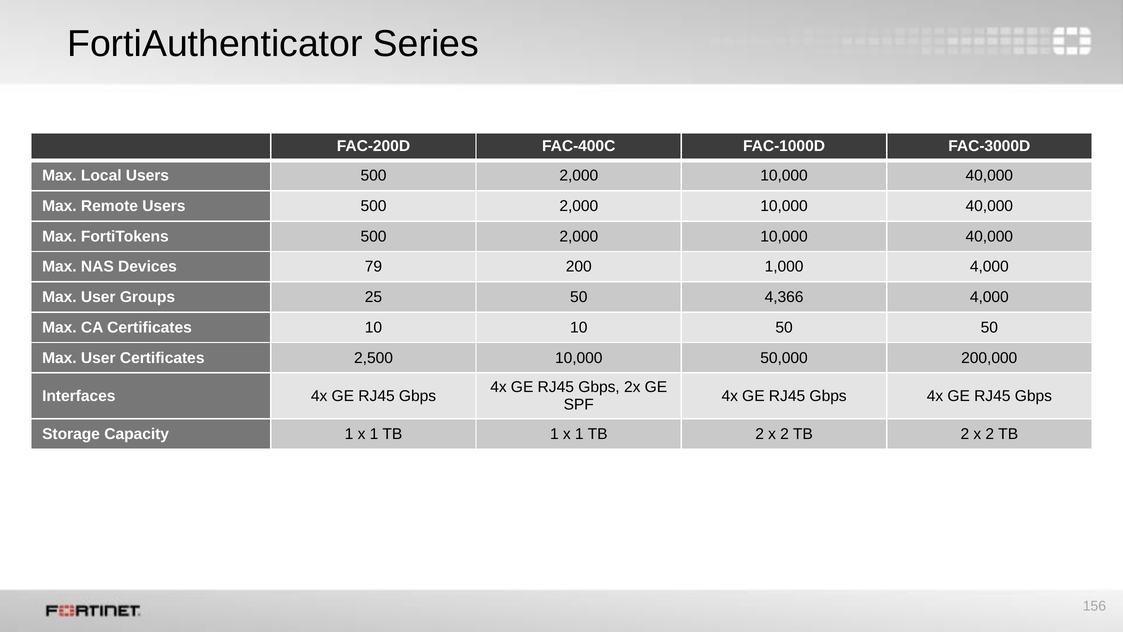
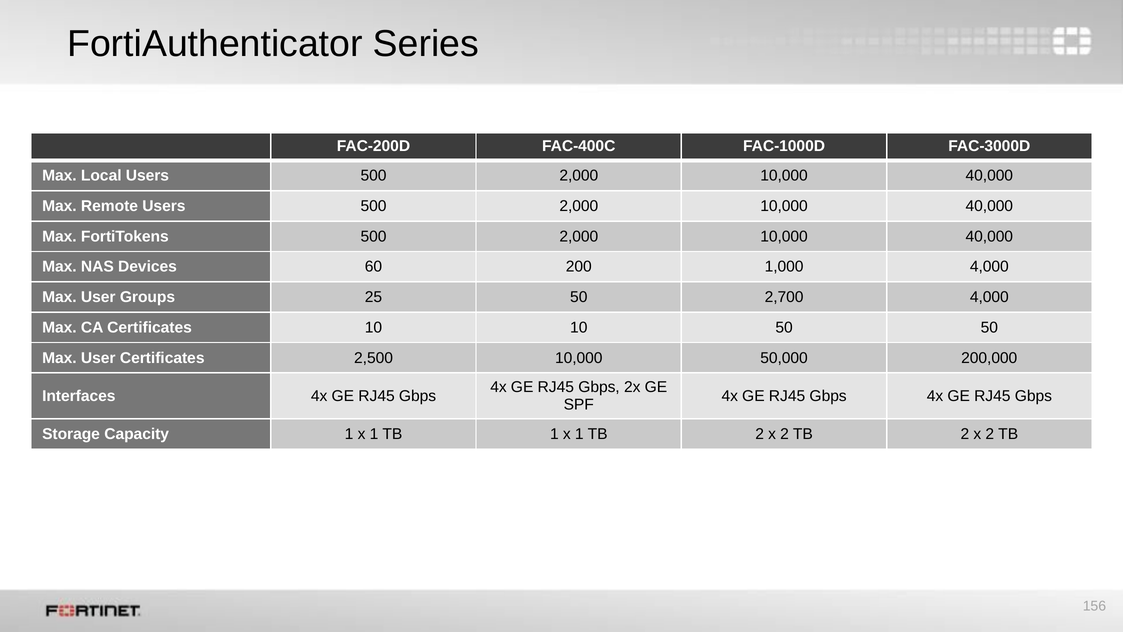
79: 79 -> 60
4,366: 4,366 -> 2,700
